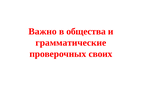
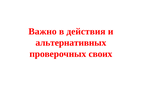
общества: общества -> действия
грамматические: грамматические -> альтернативных
